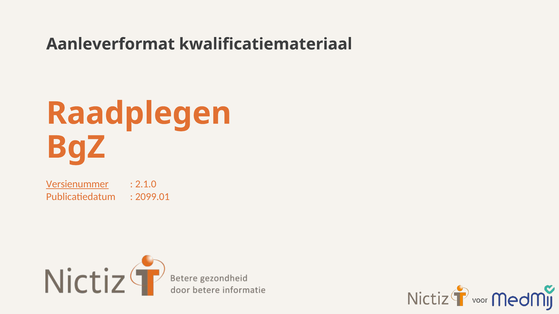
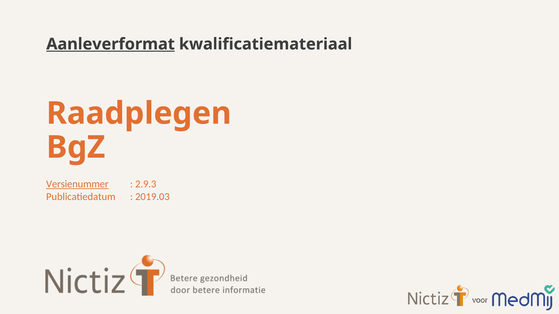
Aanleverformat underline: none -> present
2.1.0: 2.1.0 -> 2.9.3
2099.01: 2099.01 -> 2019.03
